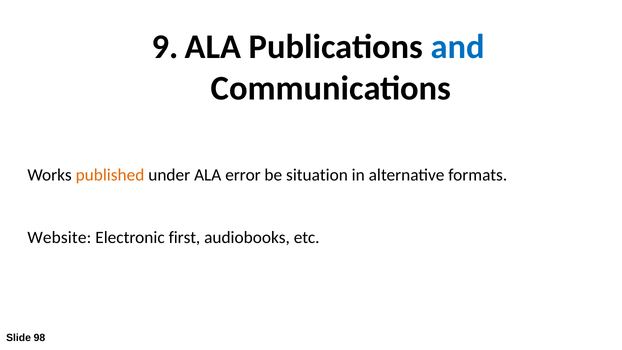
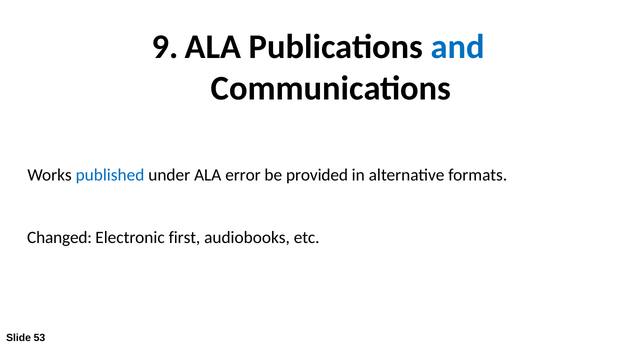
published colour: orange -> blue
situation: situation -> provided
Website: Website -> Changed
98: 98 -> 53
